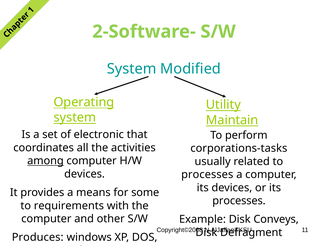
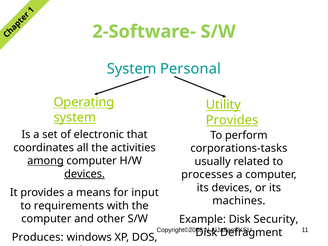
Modified: Modified -> Personal
Maintain at (232, 120): Maintain -> Provides
devices at (85, 174) underline: none -> present
some: some -> input
processes at (239, 201): processes -> machines
Conveys: Conveys -> Security
